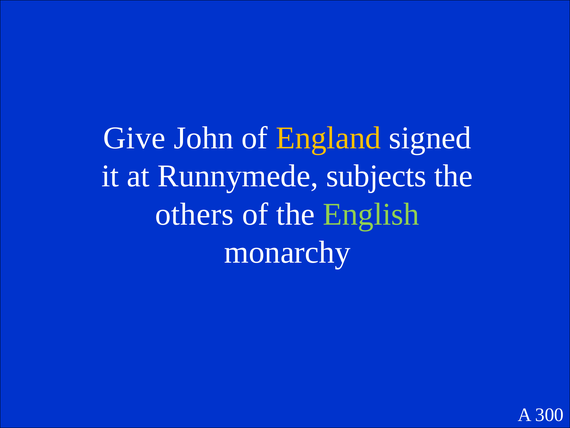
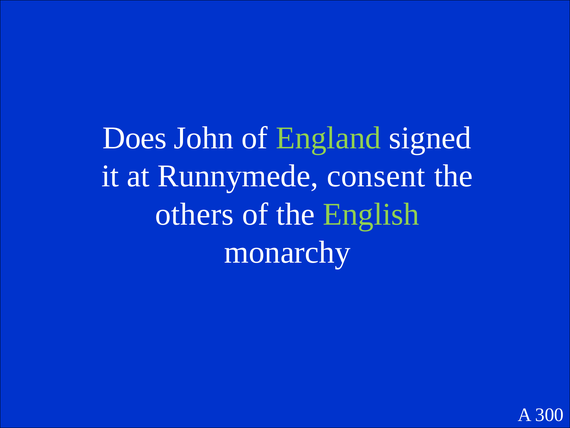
Give: Give -> Does
England colour: yellow -> light green
subjects: subjects -> consent
